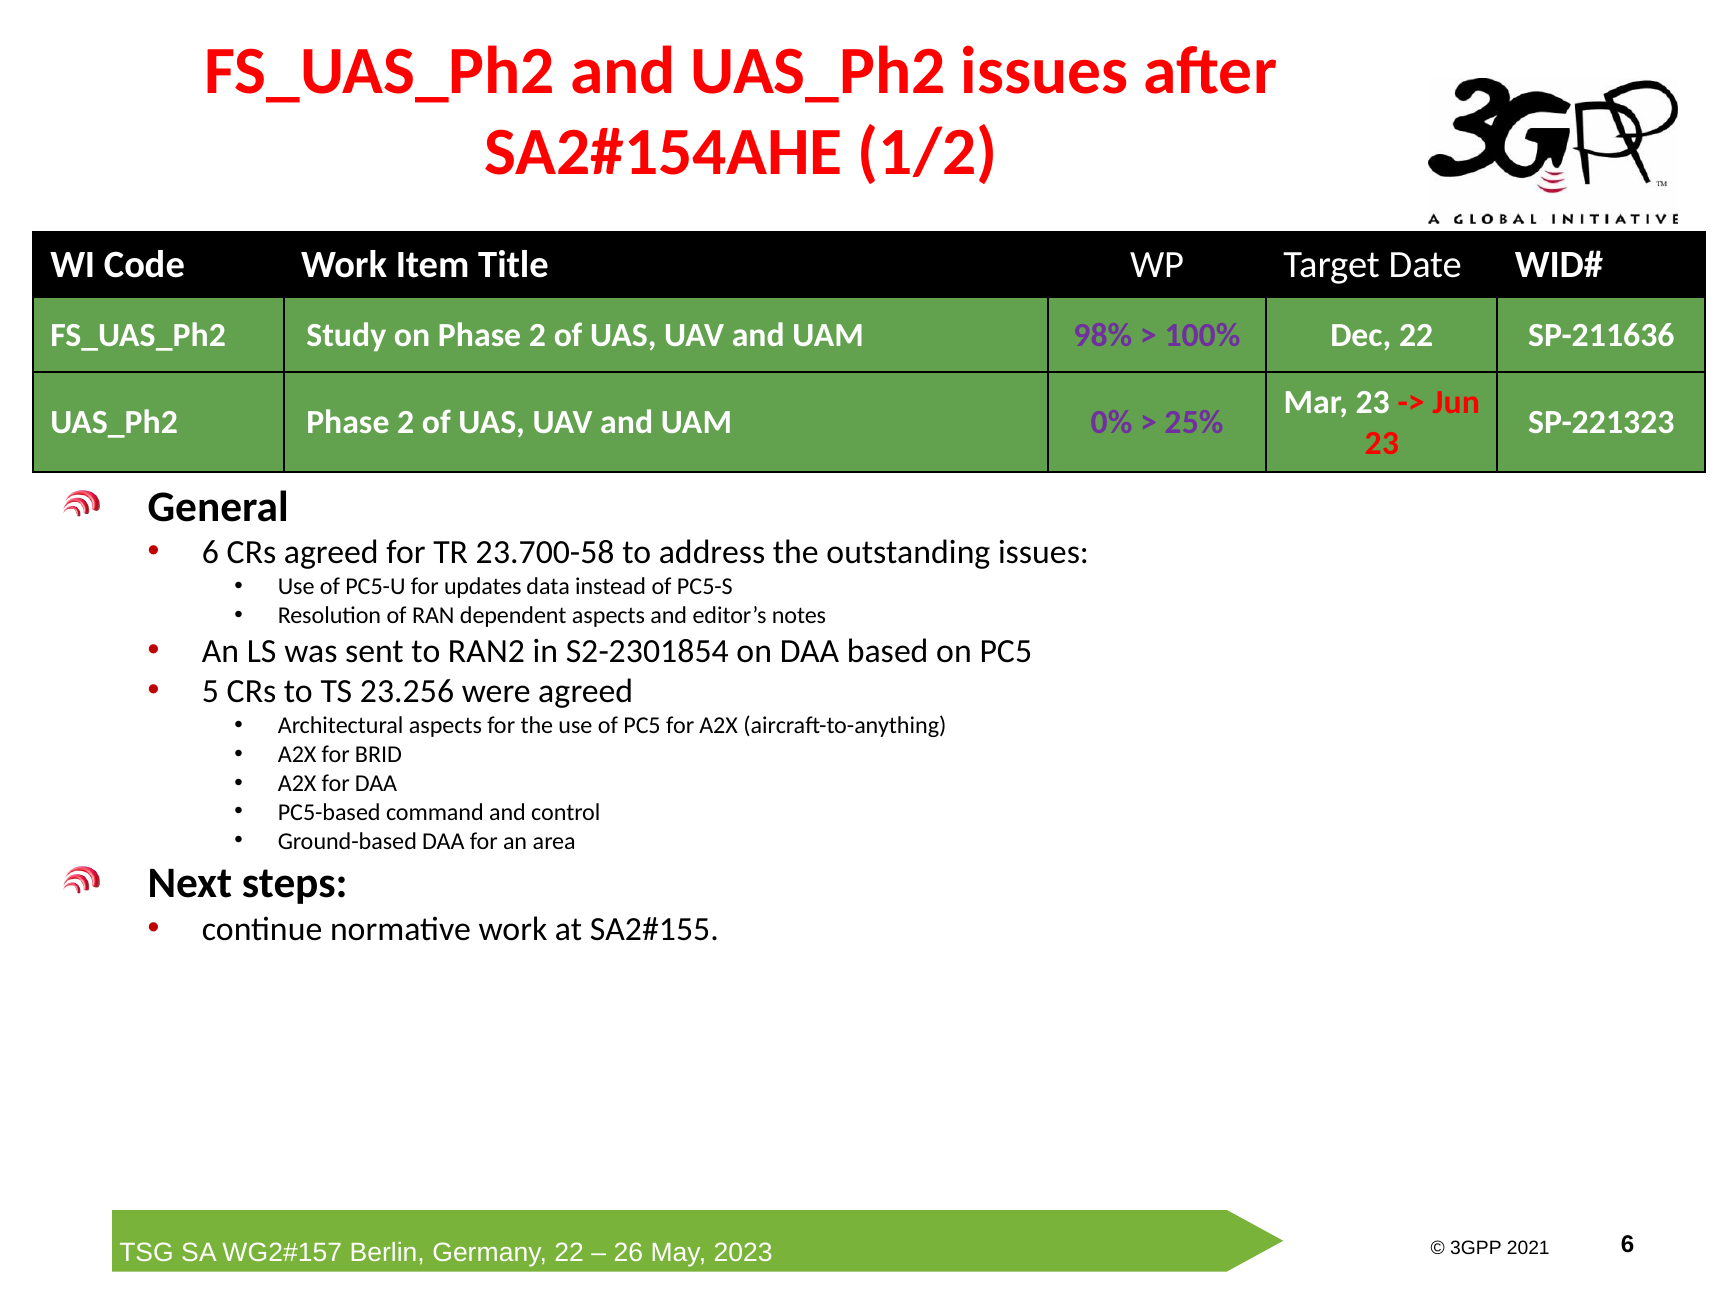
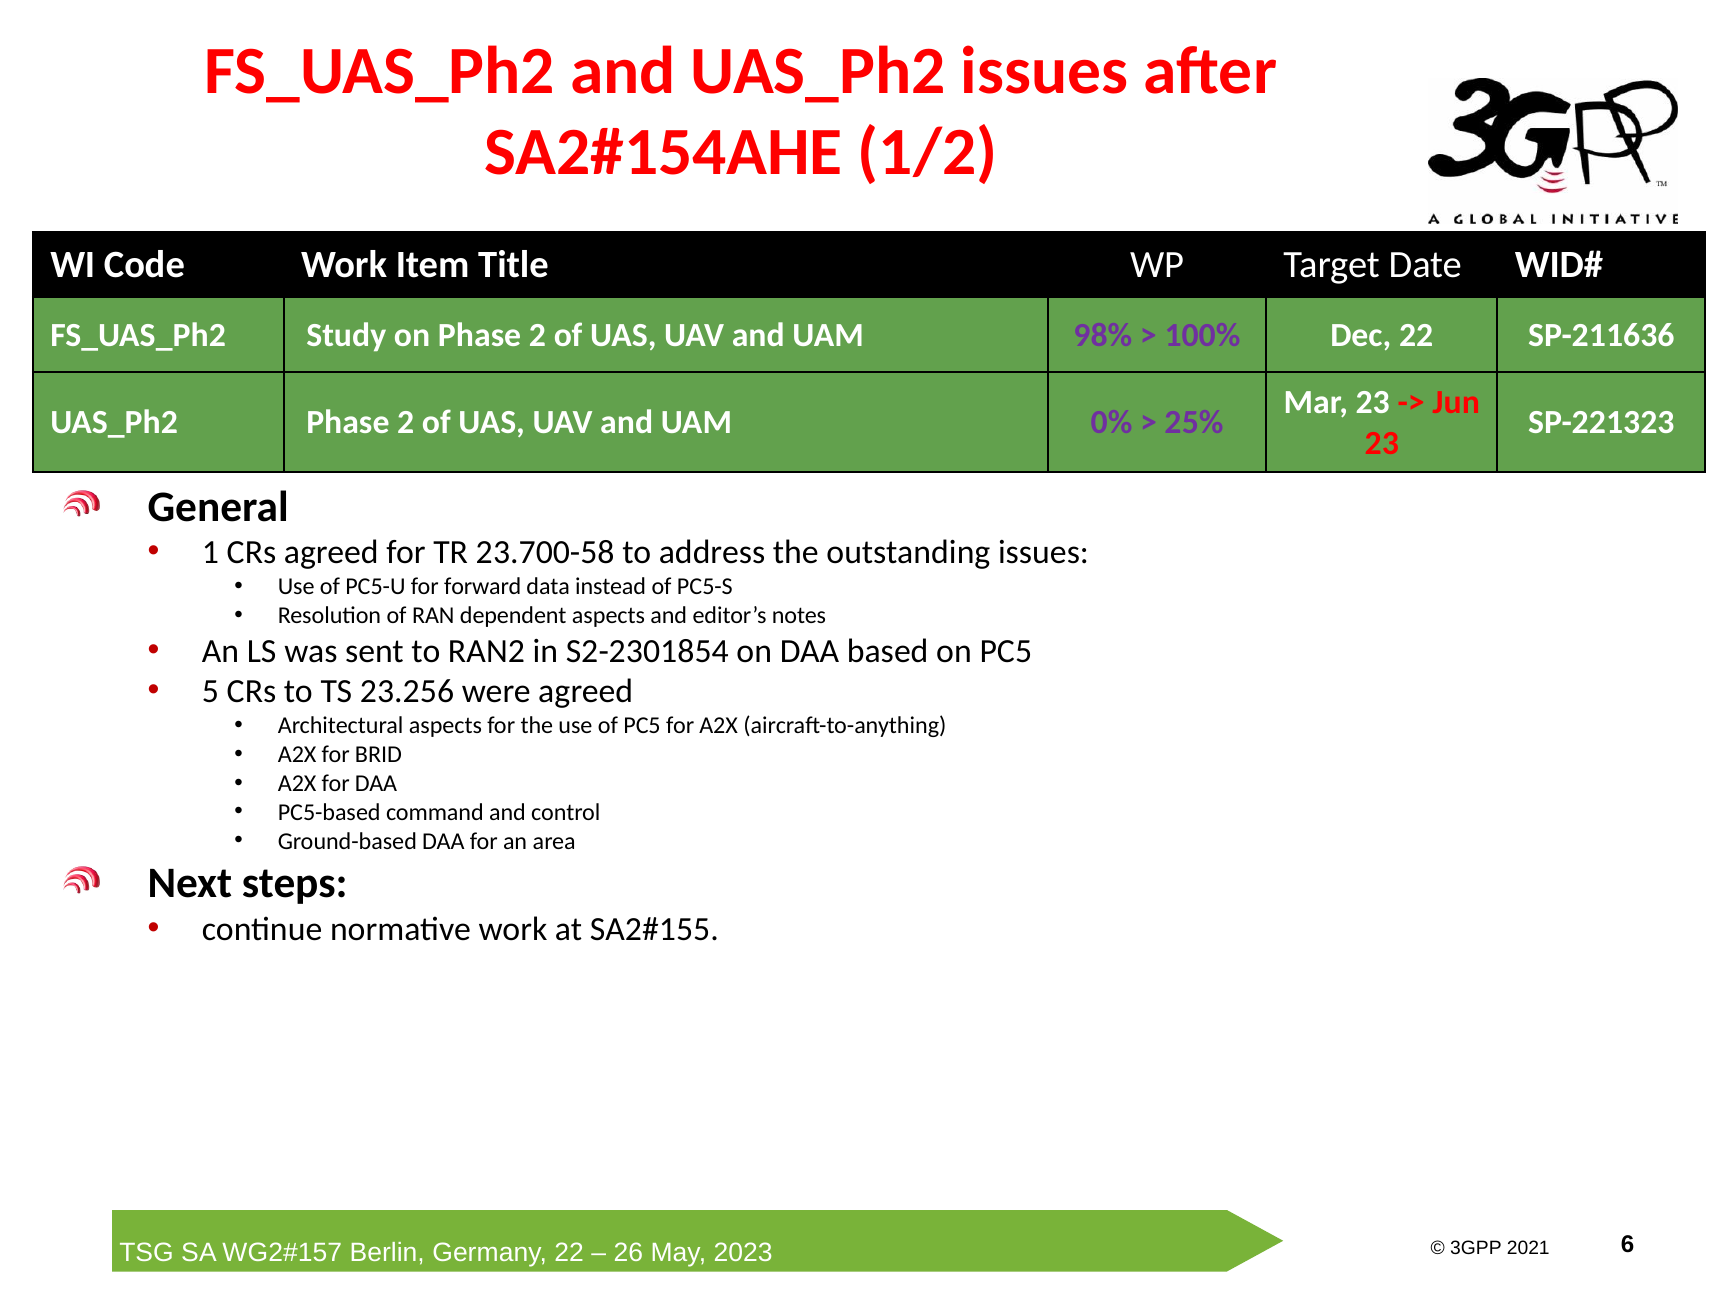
6 at (211, 552): 6 -> 1
updates: updates -> forward
